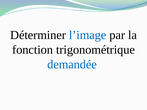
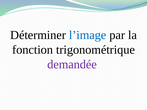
demandée colour: blue -> purple
